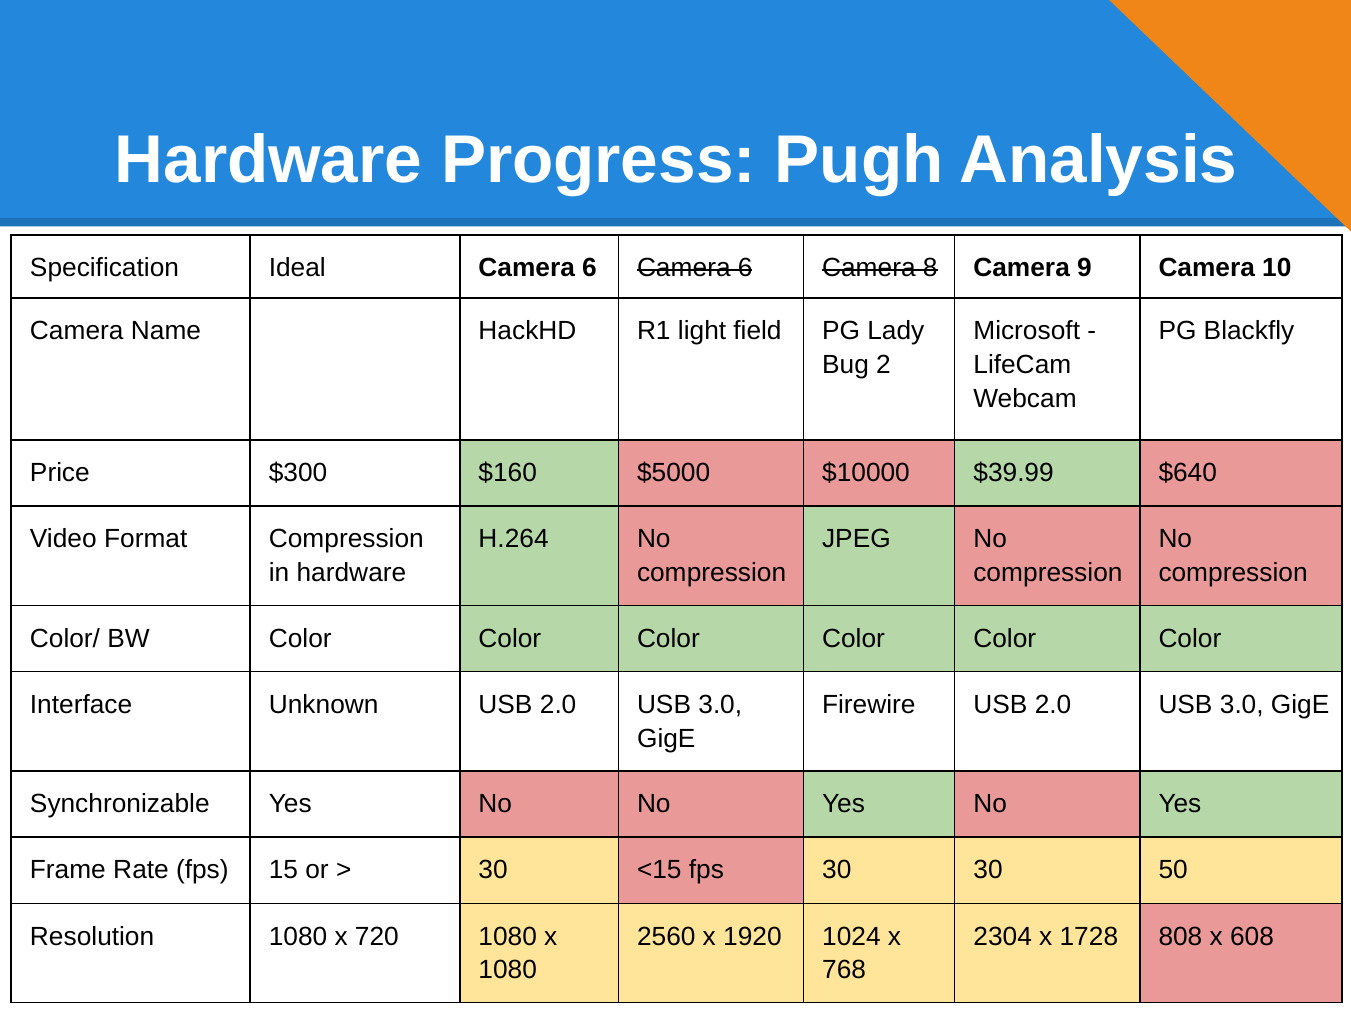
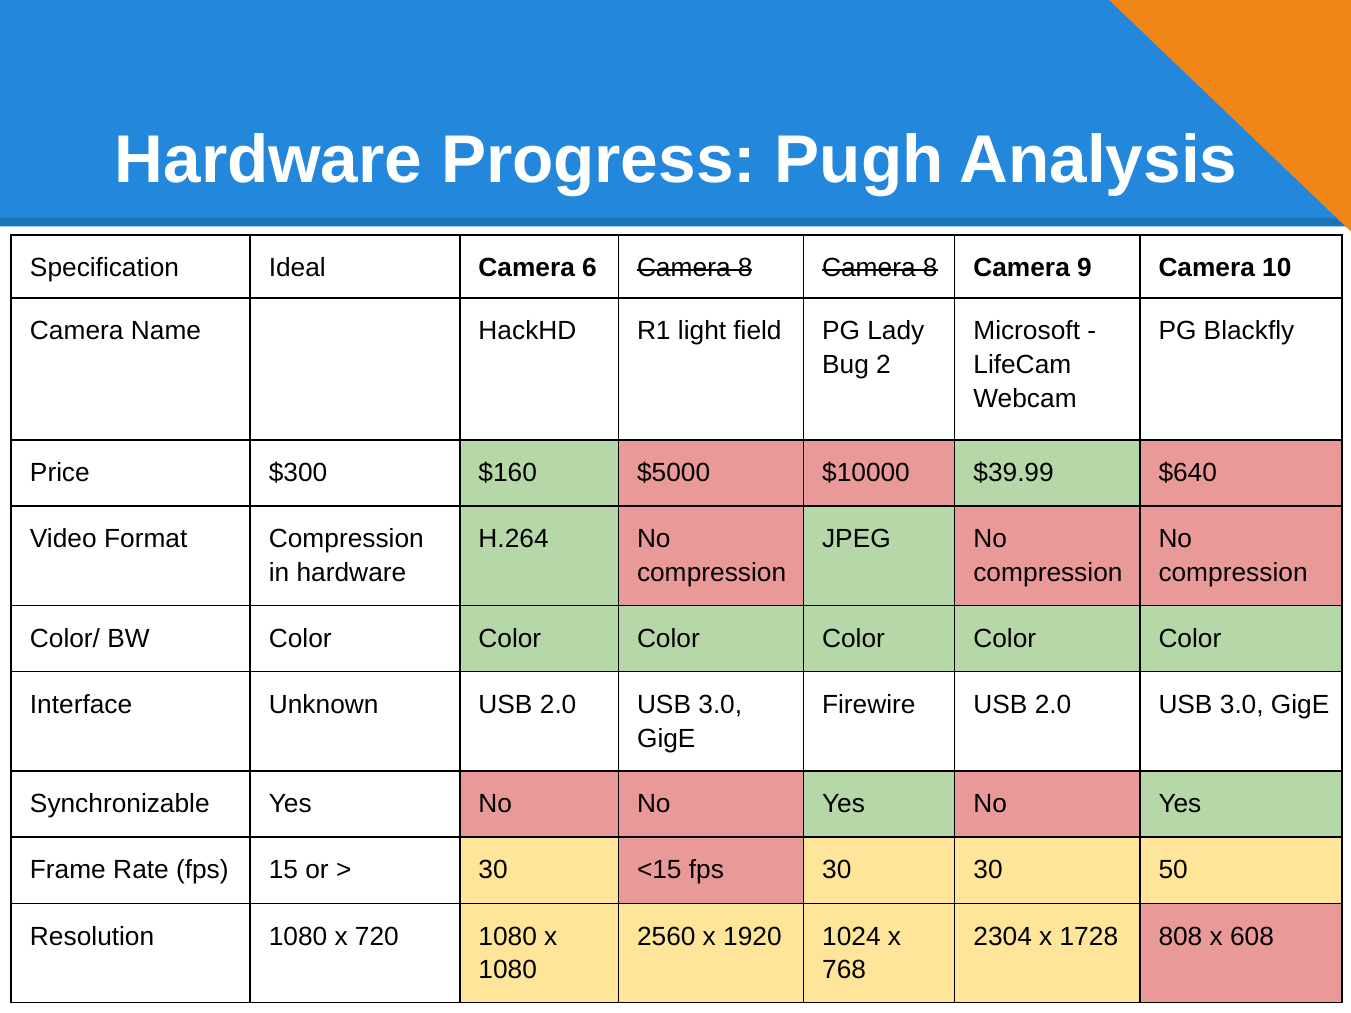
6 Camera 6: 6 -> 8
